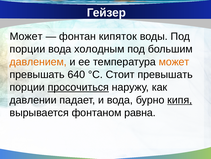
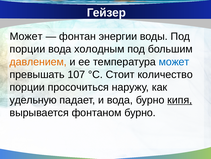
кипяток: кипяток -> энергии
может at (174, 62) colour: orange -> blue
640: 640 -> 107
Стоит превышать: превышать -> количество
просочиться underline: present -> none
давлении: давлении -> удельную
фонтаном равна: равна -> бурно
